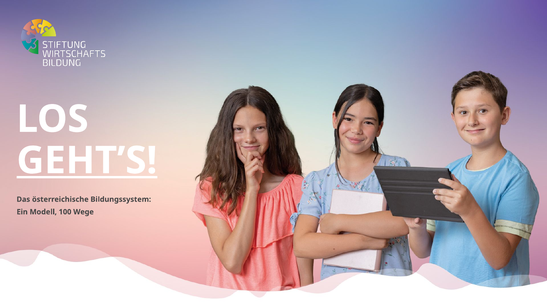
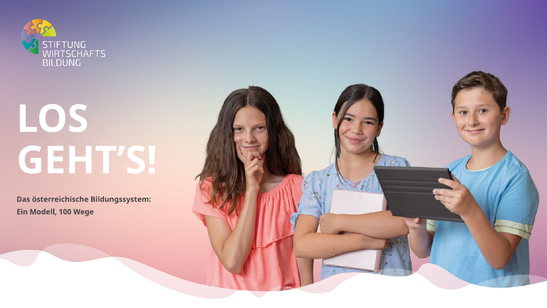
GEHT’S underline: present -> none
